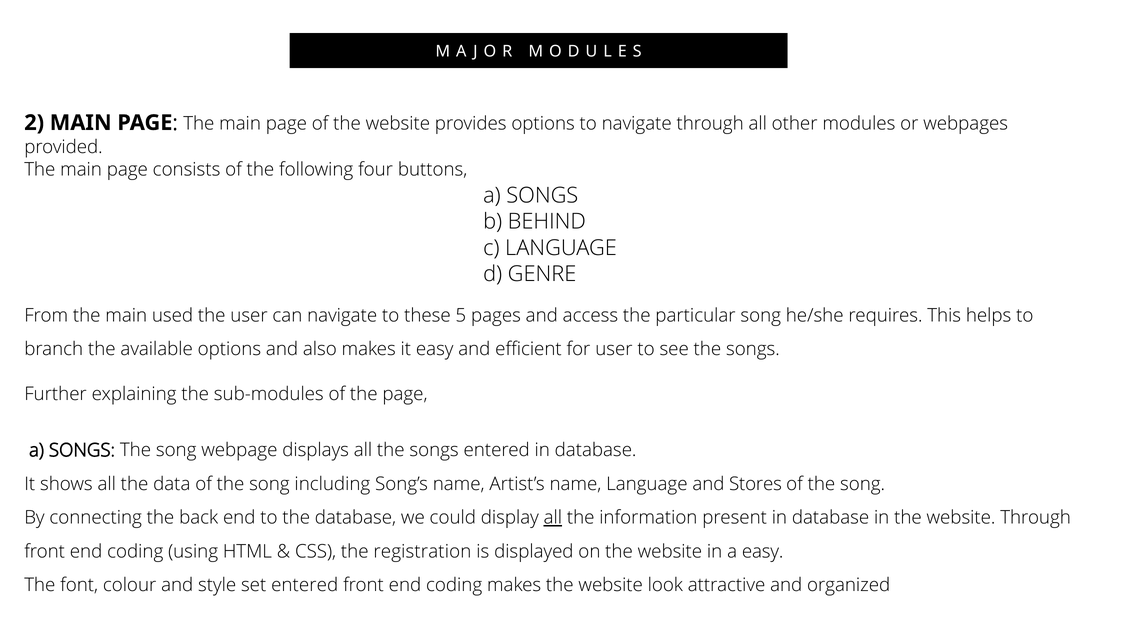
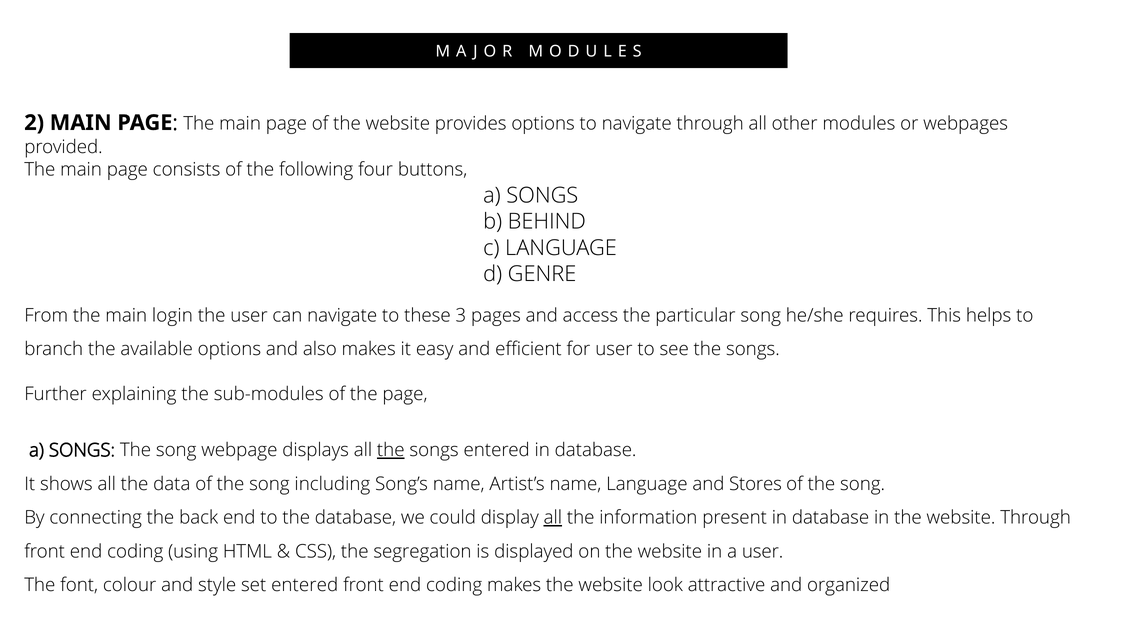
used: used -> login
5: 5 -> 3
the at (391, 450) underline: none -> present
registration: registration -> segregation
a easy: easy -> user
